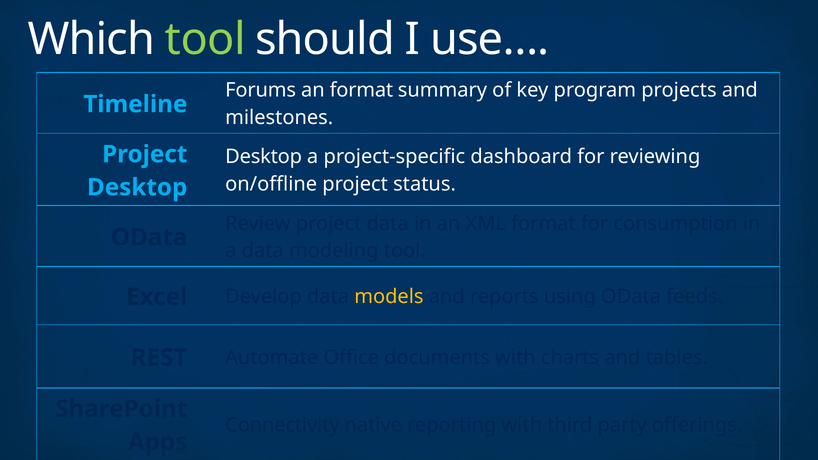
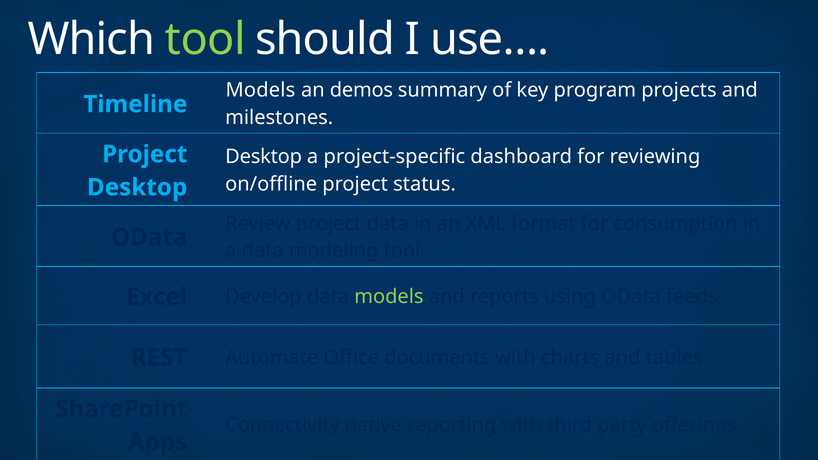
Forums at (261, 90): Forums -> Models
an format: format -> demos
models at (389, 297) colour: yellow -> light green
